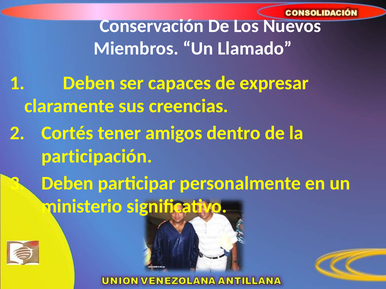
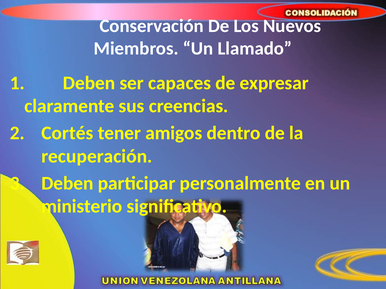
participación: participación -> recuperación
